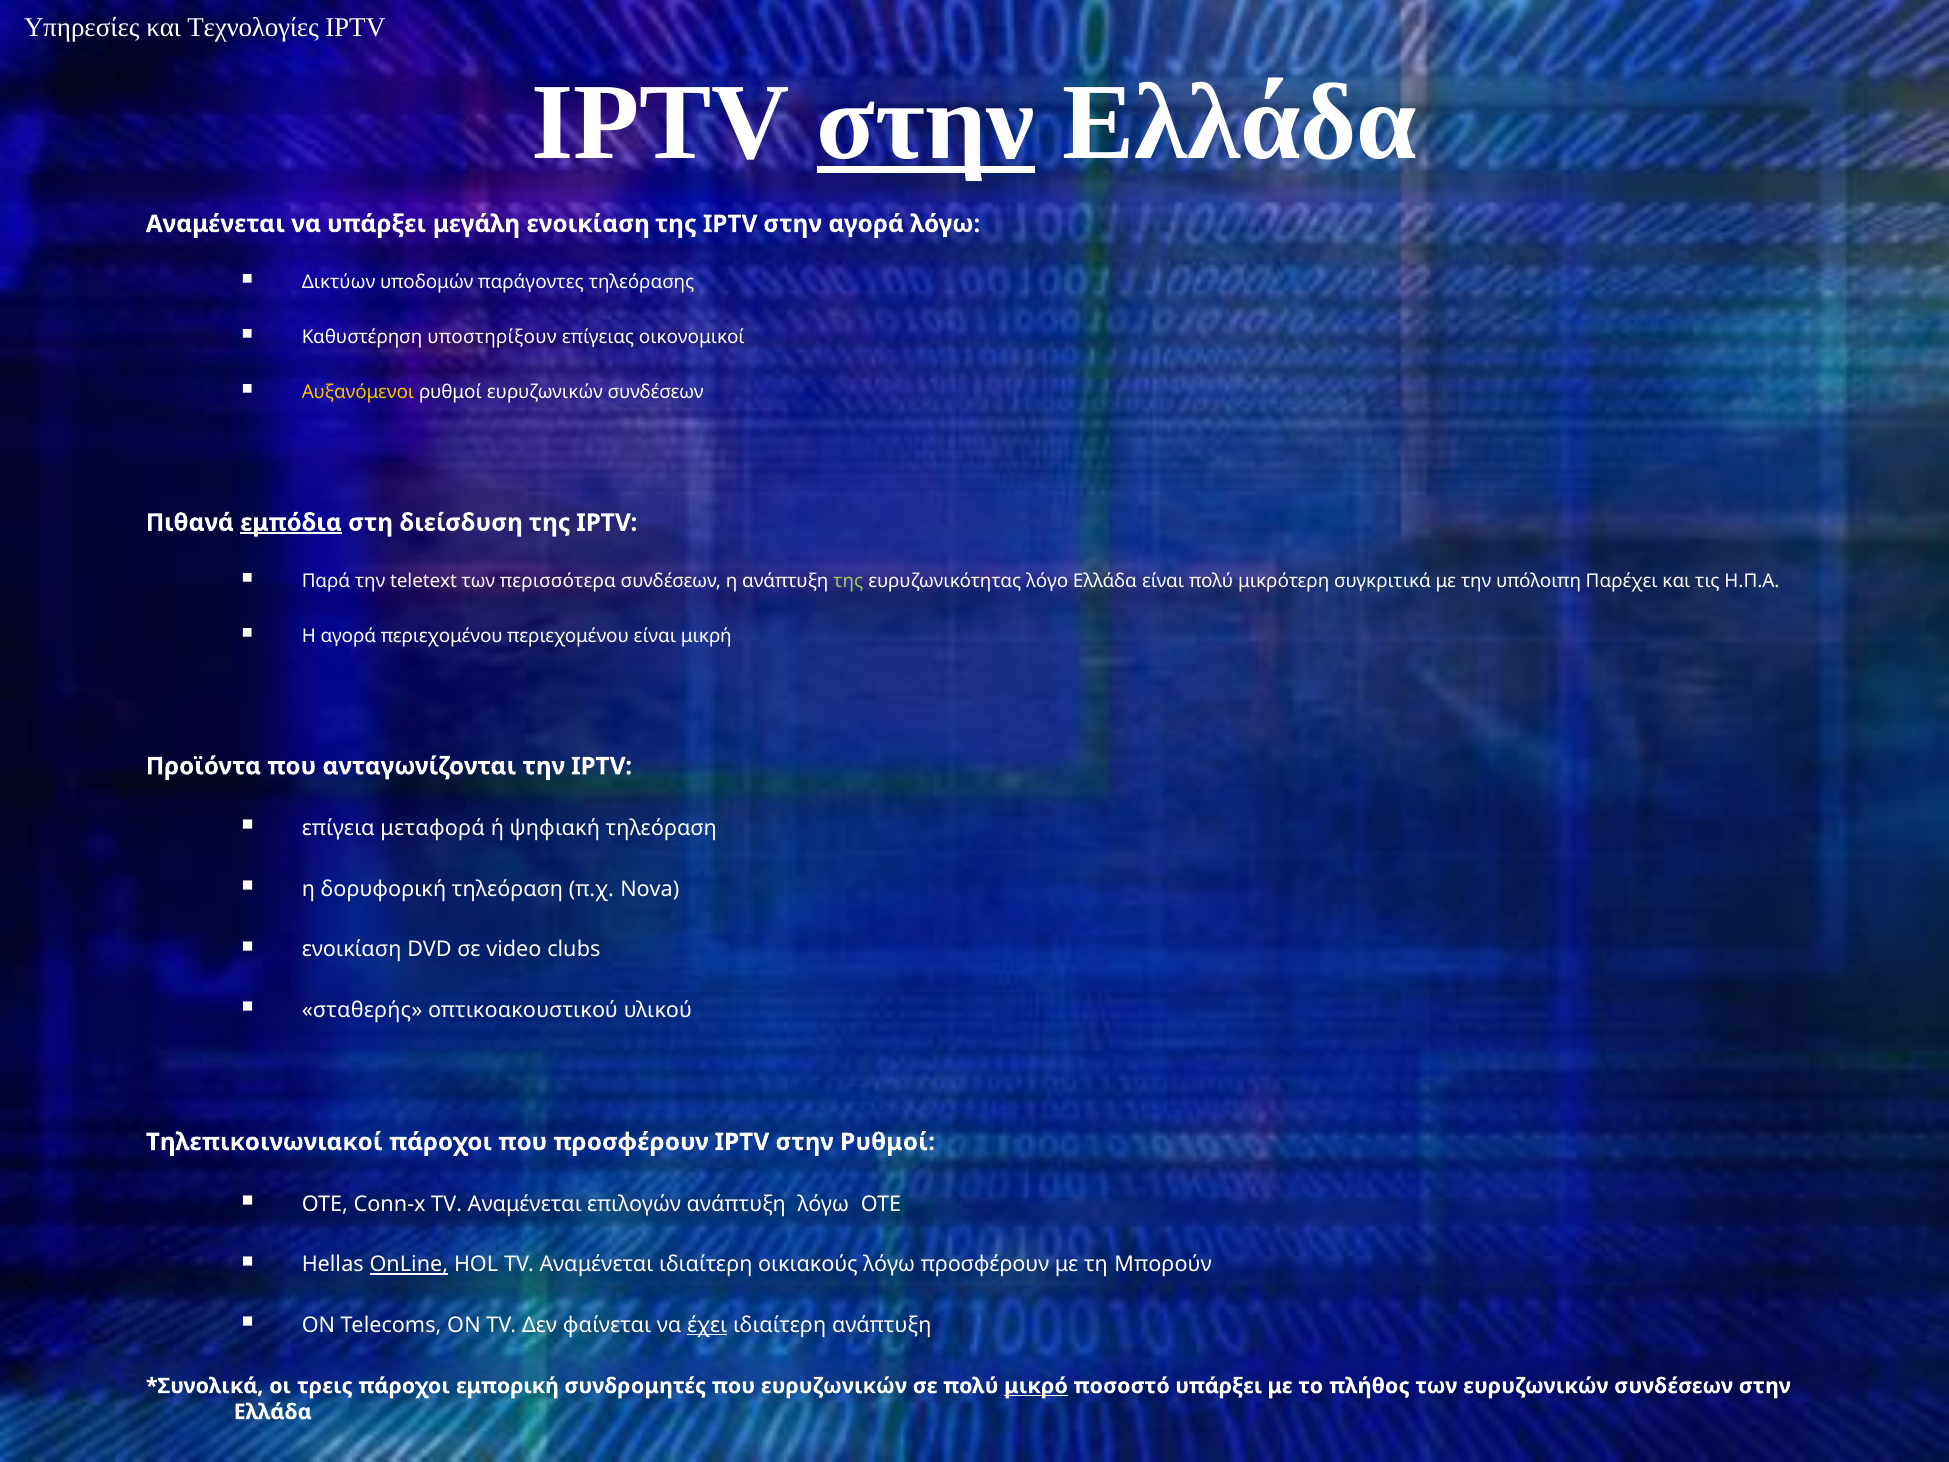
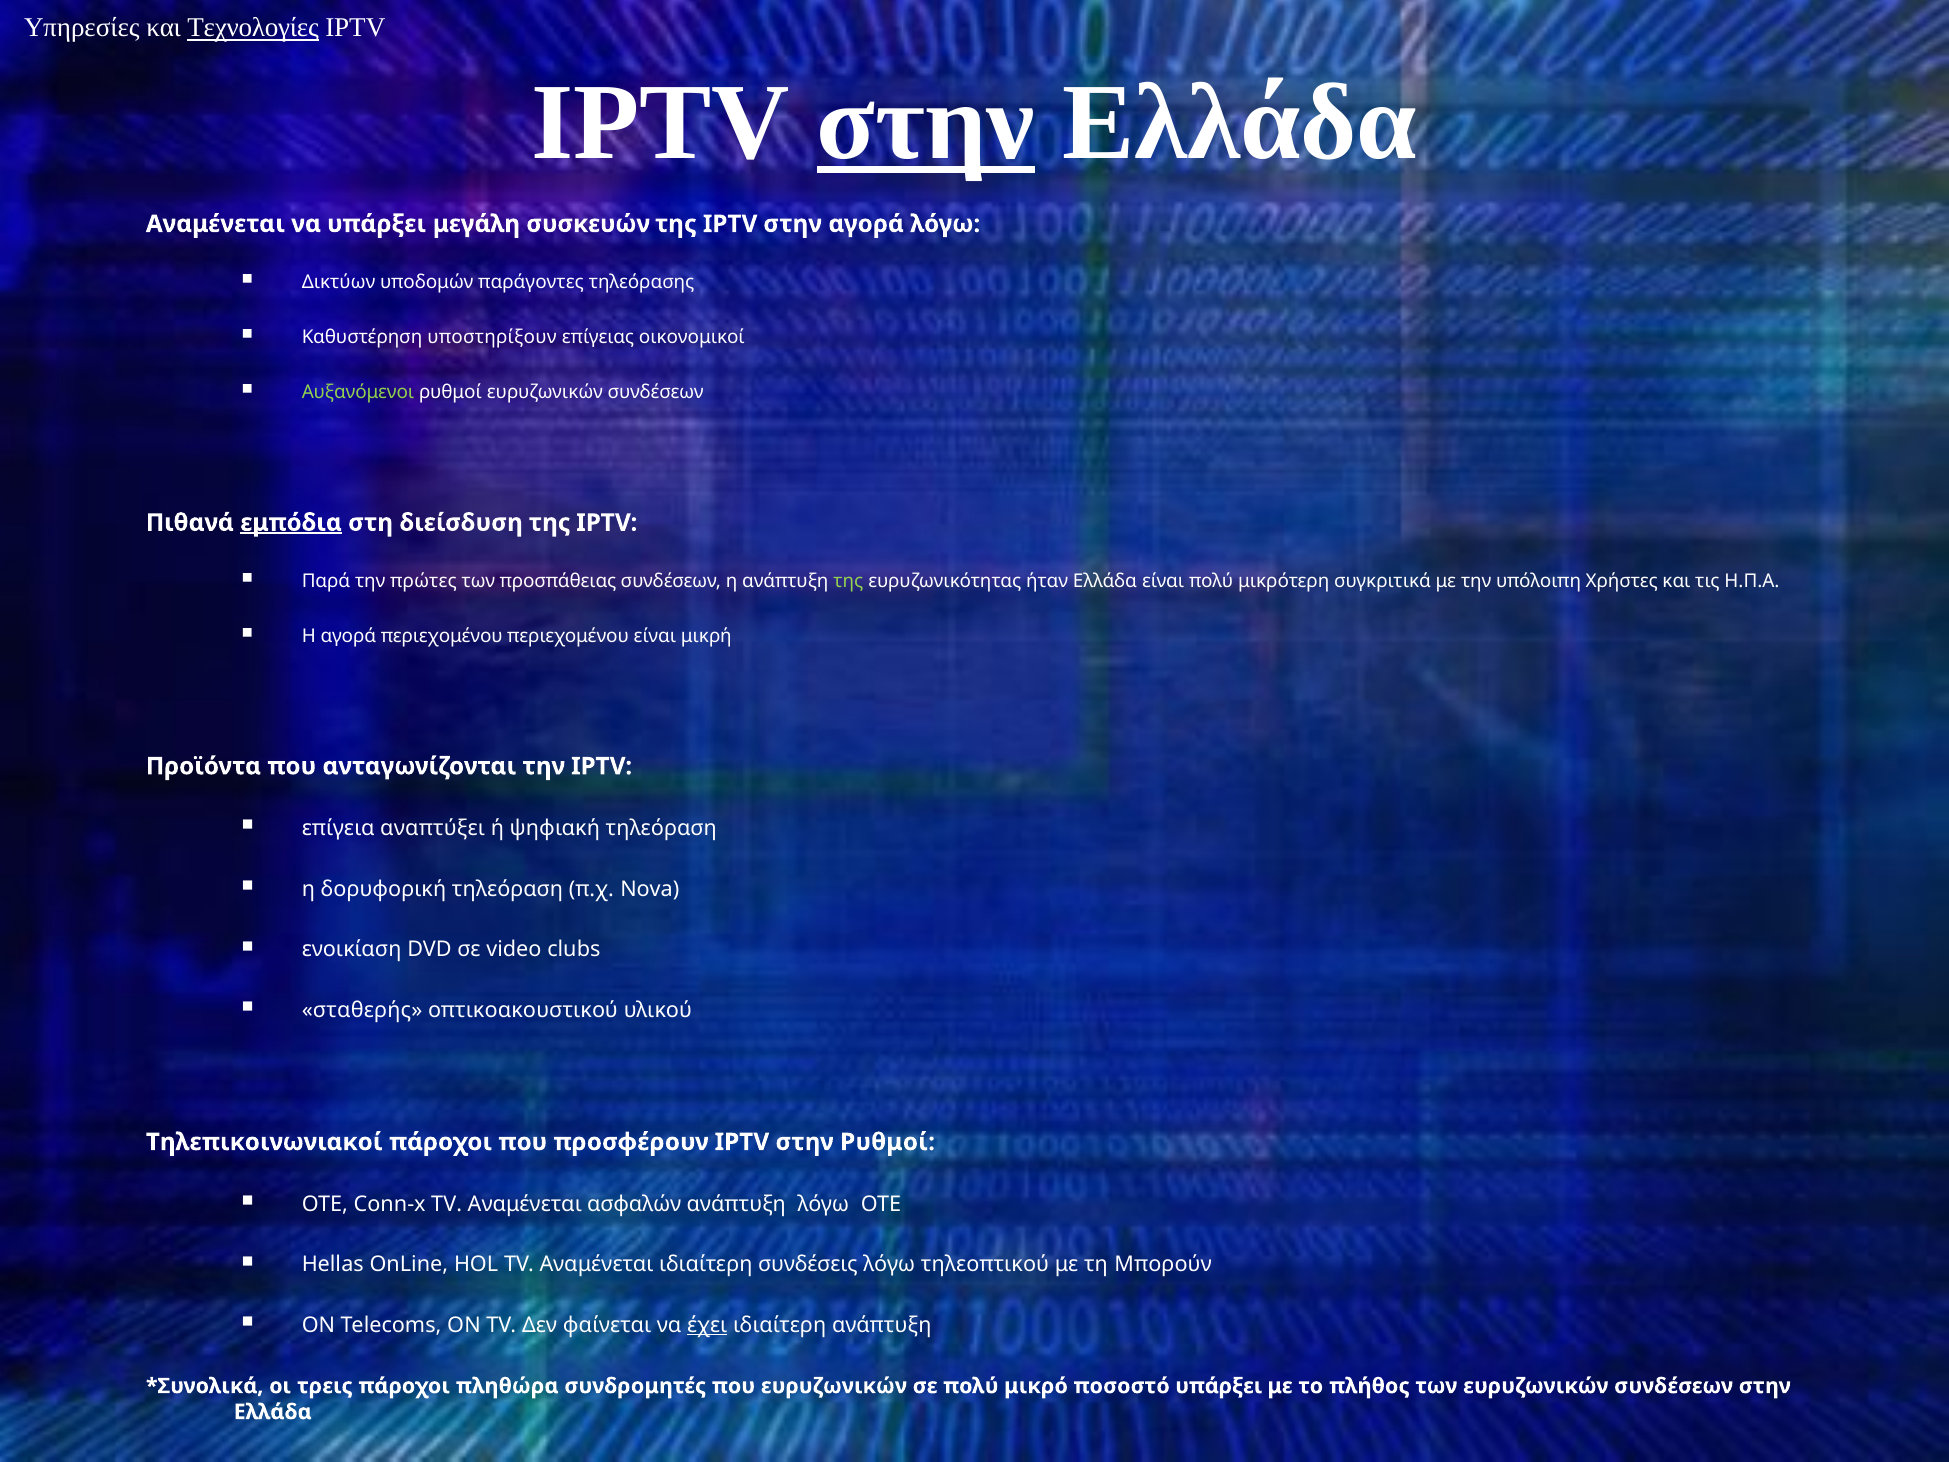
Τεχνολογίες underline: none -> present
μεγάλη ενοικίαση: ενοικίαση -> συσκευών
Αυξανόμενοι colour: yellow -> light green
teletext: teletext -> πρώτες
περισσότερα: περισσότερα -> προσπάθειας
λόγο: λόγο -> ήταν
Παρέχει: Παρέχει -> Χρήστες
μεταφορά: μεταφορά -> αναπτύξει
επιλογών: επιλογών -> ασφαλών
OnLine underline: present -> none
οικιακούς: οικιακούς -> συνδέσεις
λόγω προσφέρουν: προσφέρουν -> τηλεοπτικού
εμπορική: εμπορική -> πληθώρα
μικρό underline: present -> none
